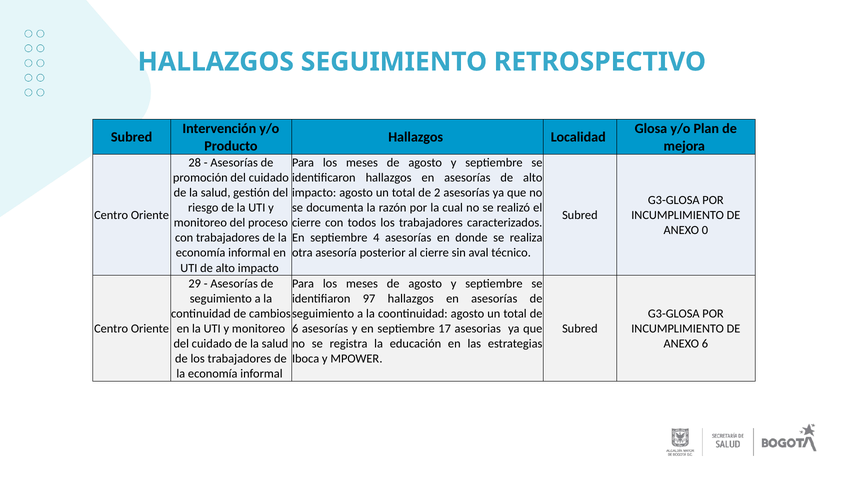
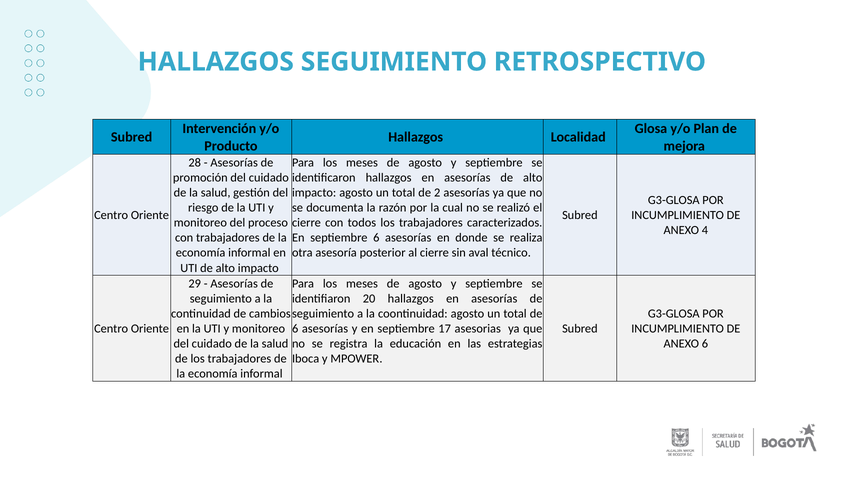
0: 0 -> 4
septiembre 4: 4 -> 6
97: 97 -> 20
